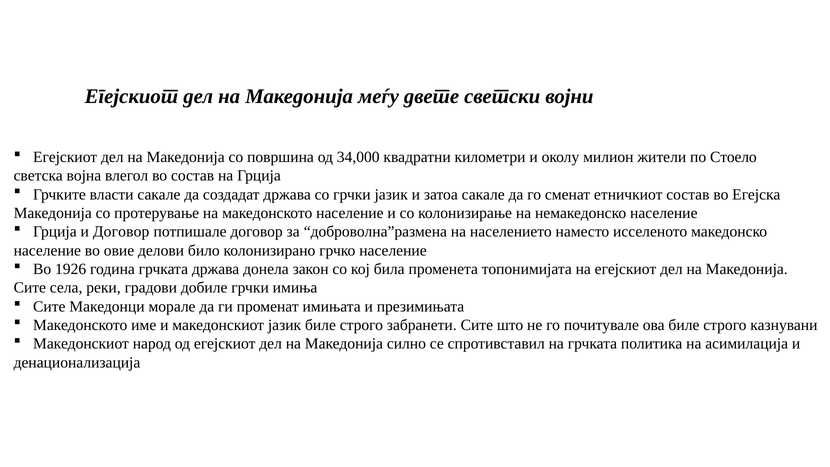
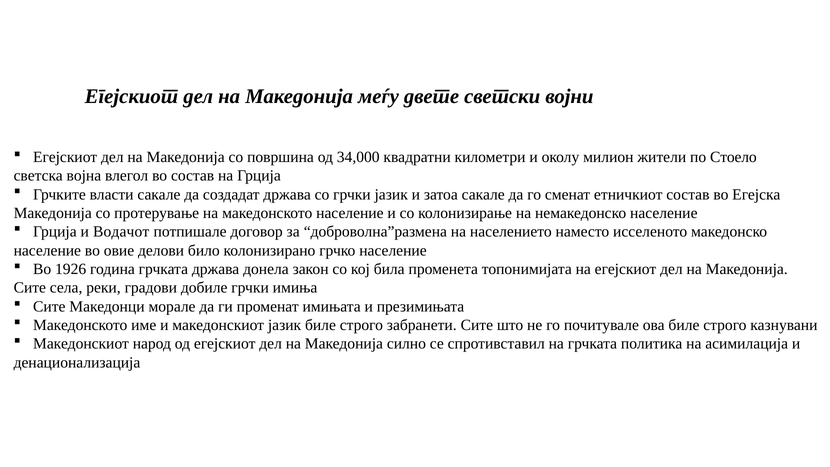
и Договор: Договор -> Водачот
